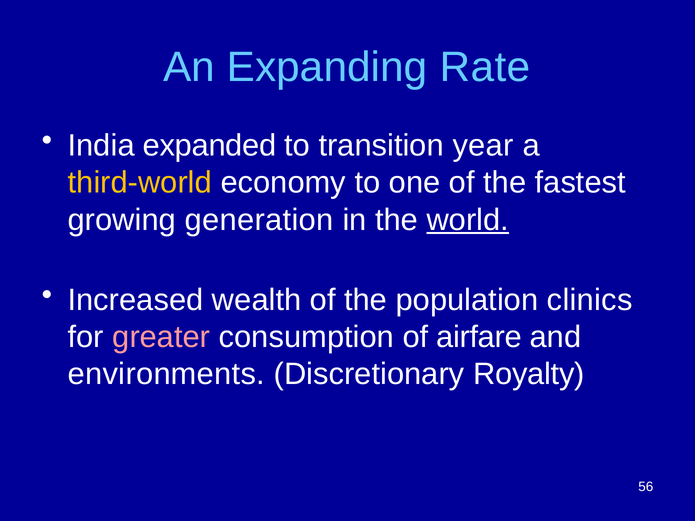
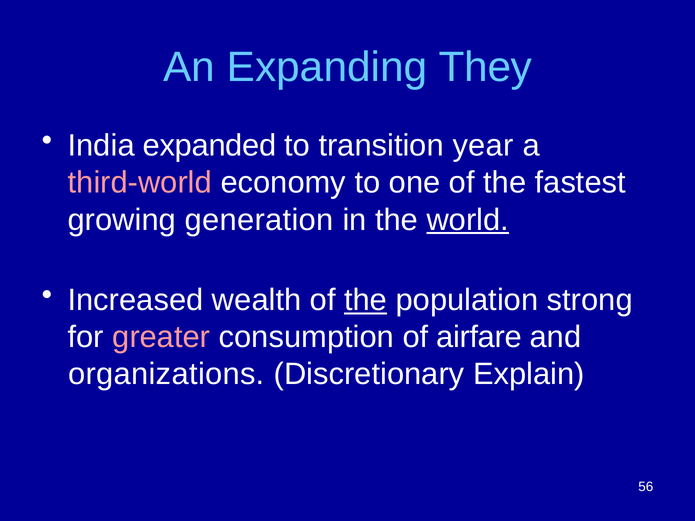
Rate: Rate -> They
third-world colour: yellow -> pink
the at (366, 300) underline: none -> present
clinics: clinics -> strong
environments: environments -> organizations
Royalty: Royalty -> Explain
